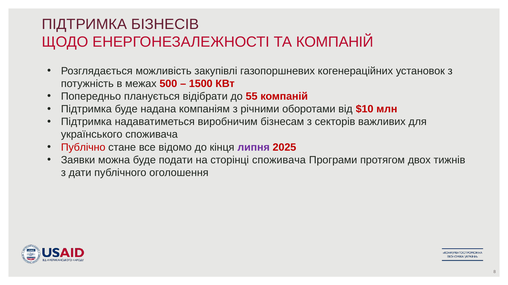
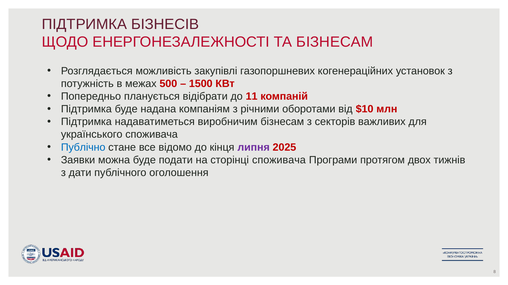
ТА КОМПАНІЙ: КОМПАНІЙ -> БІЗНЕСАМ
55: 55 -> 11
Публічно colour: red -> blue
